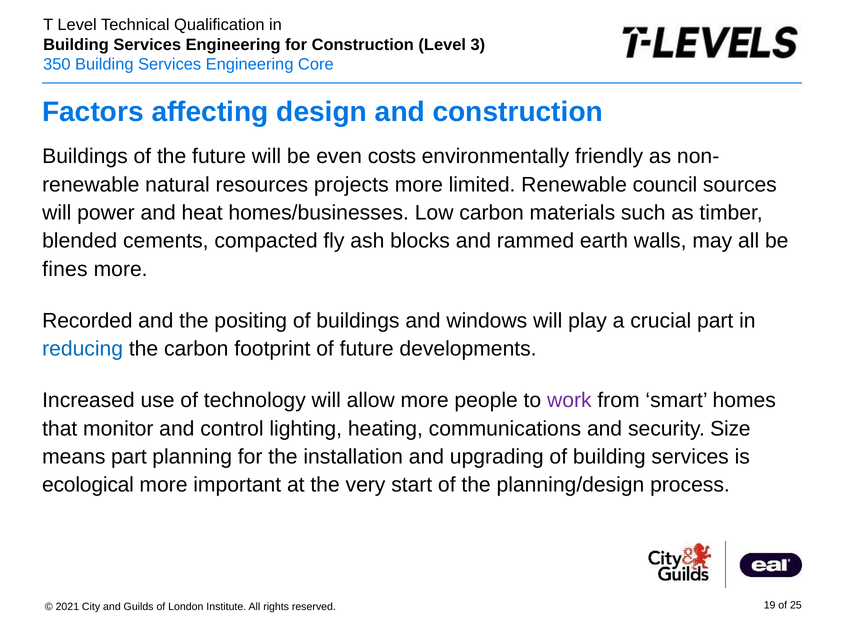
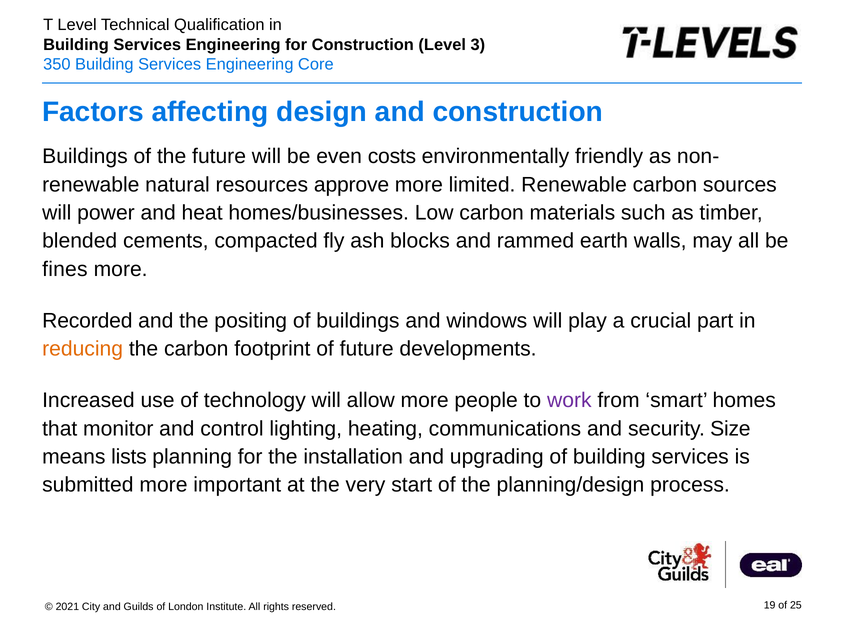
projects: projects -> approve
Renewable council: council -> carbon
reducing colour: blue -> orange
means part: part -> lists
ecological: ecological -> submitted
